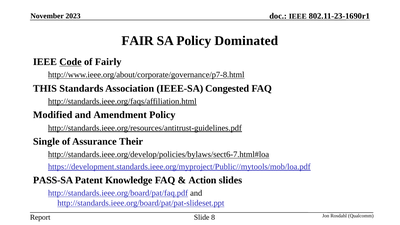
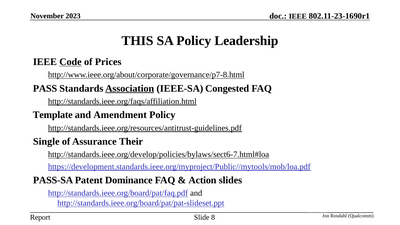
FAIR: FAIR -> THIS
Dominated: Dominated -> Leadership
Fairly: Fairly -> Prices
THIS: THIS -> PASS
Association underline: none -> present
Modified: Modified -> Template
Knowledge: Knowledge -> Dominance
